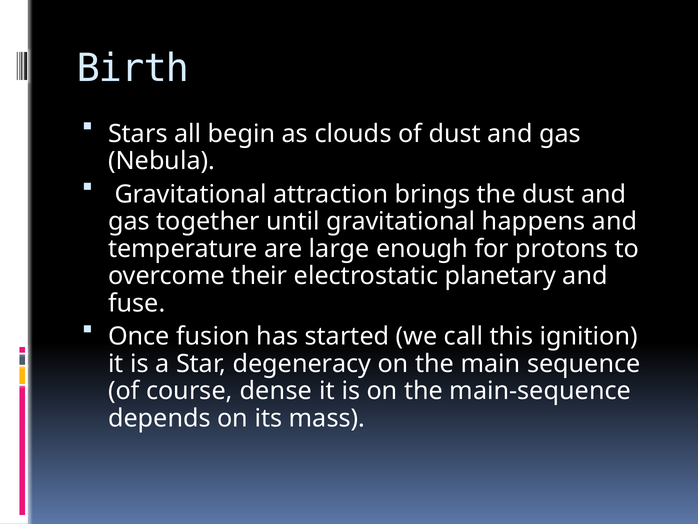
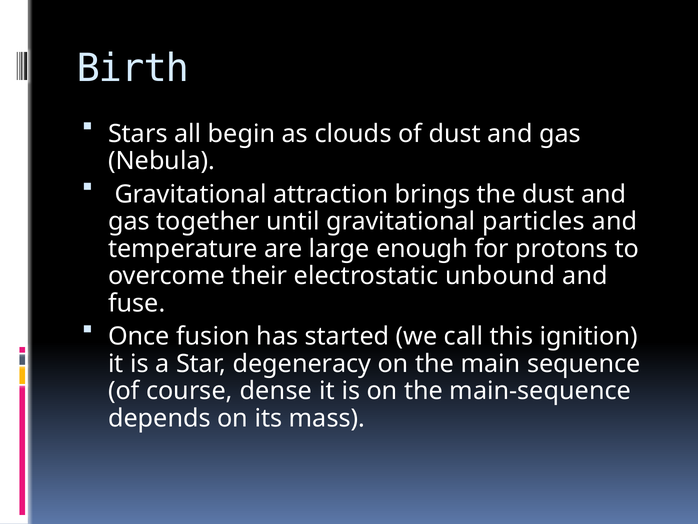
happens: happens -> particles
planetary: planetary -> unbound
